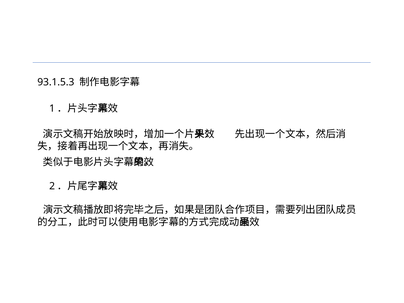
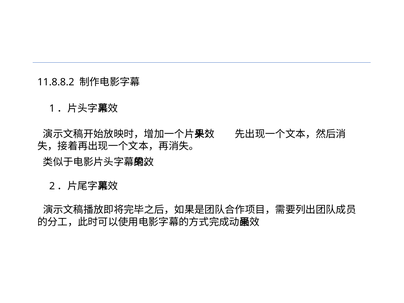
93.1.5.3: 93.1.5.3 -> 11.8.8.2
